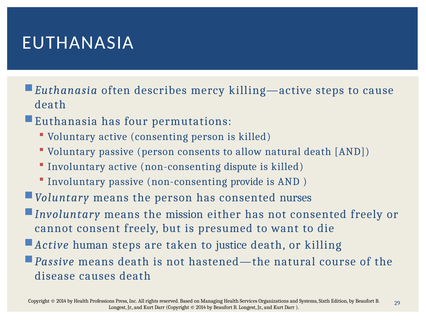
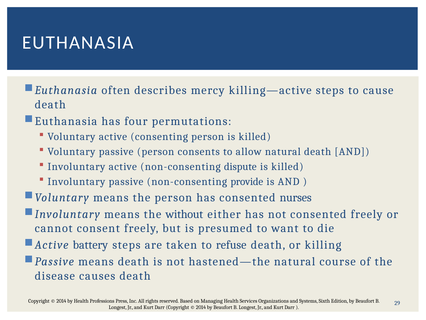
mission: mission -> without
human: human -> battery
justice: justice -> refuse
